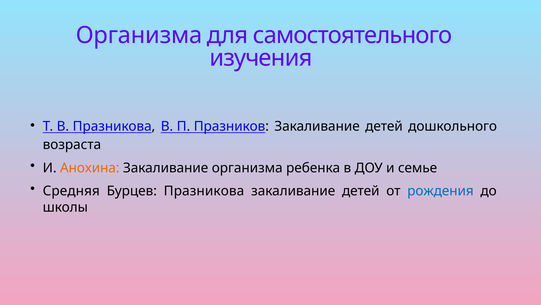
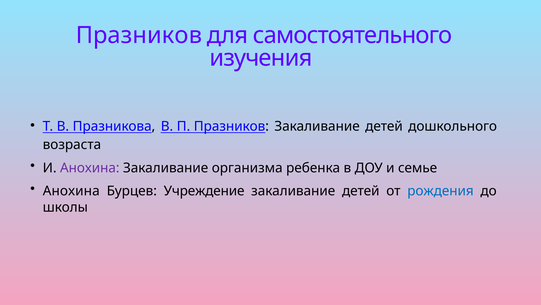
Организма at (139, 35): Организма -> Празников
Анохина at (90, 168) colour: orange -> purple
Средняя at (71, 191): Средняя -> Анохина
Бурцев Празникова: Празникова -> Учреждение
